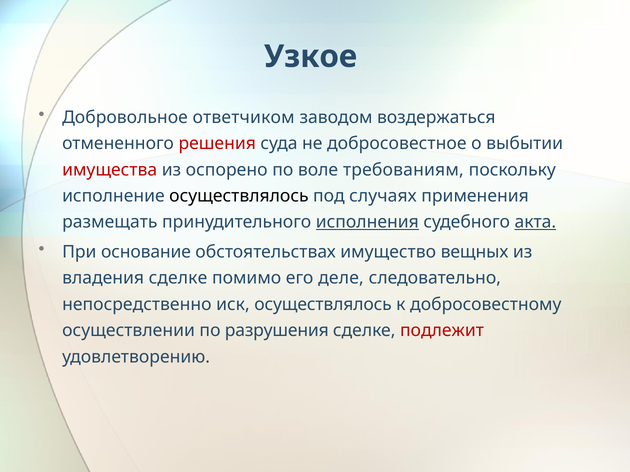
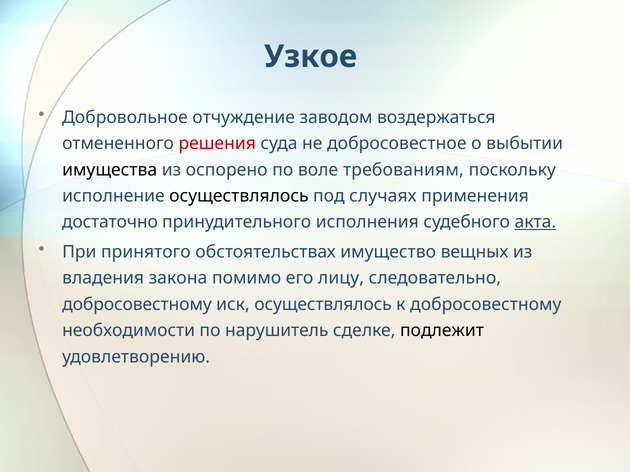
ответчиком: ответчиком -> отчуждение
имущества colour: red -> black
размещать: размещать -> достаточно
исполнения underline: present -> none
основание: основание -> принятого
владения сделке: сделке -> закона
деле: деле -> лицу
непосредственно at (137, 305): непосредственно -> добросовестному
осуществлении: осуществлении -> необходимости
разрушения: разрушения -> нарушитель
подлежит colour: red -> black
